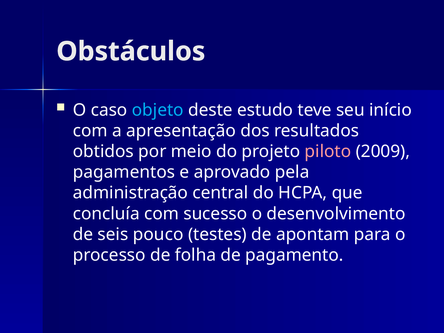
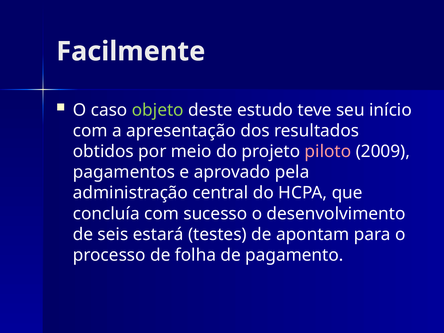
Obstáculos: Obstáculos -> Facilmente
objeto colour: light blue -> light green
pouco: pouco -> estará
